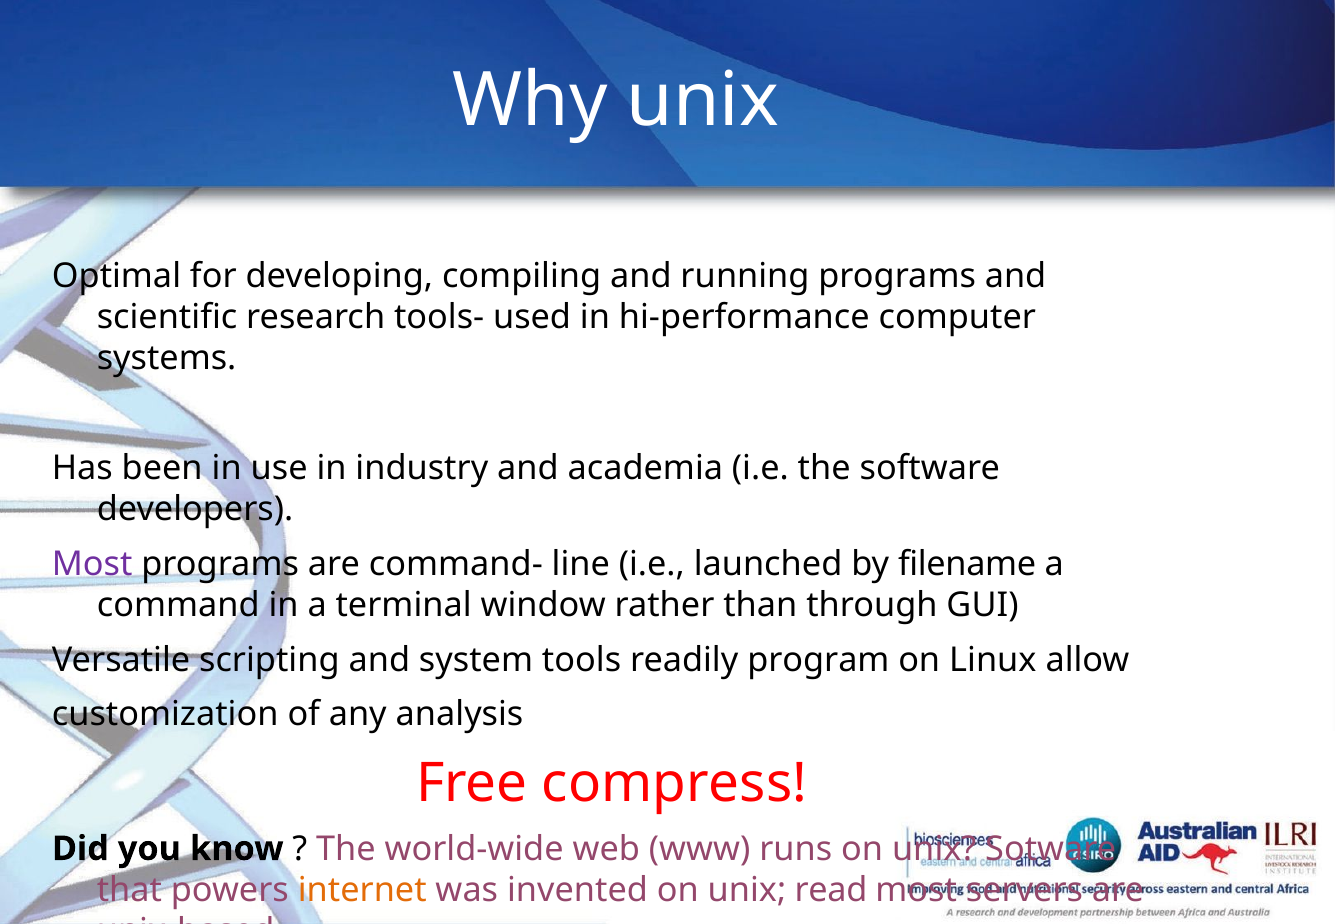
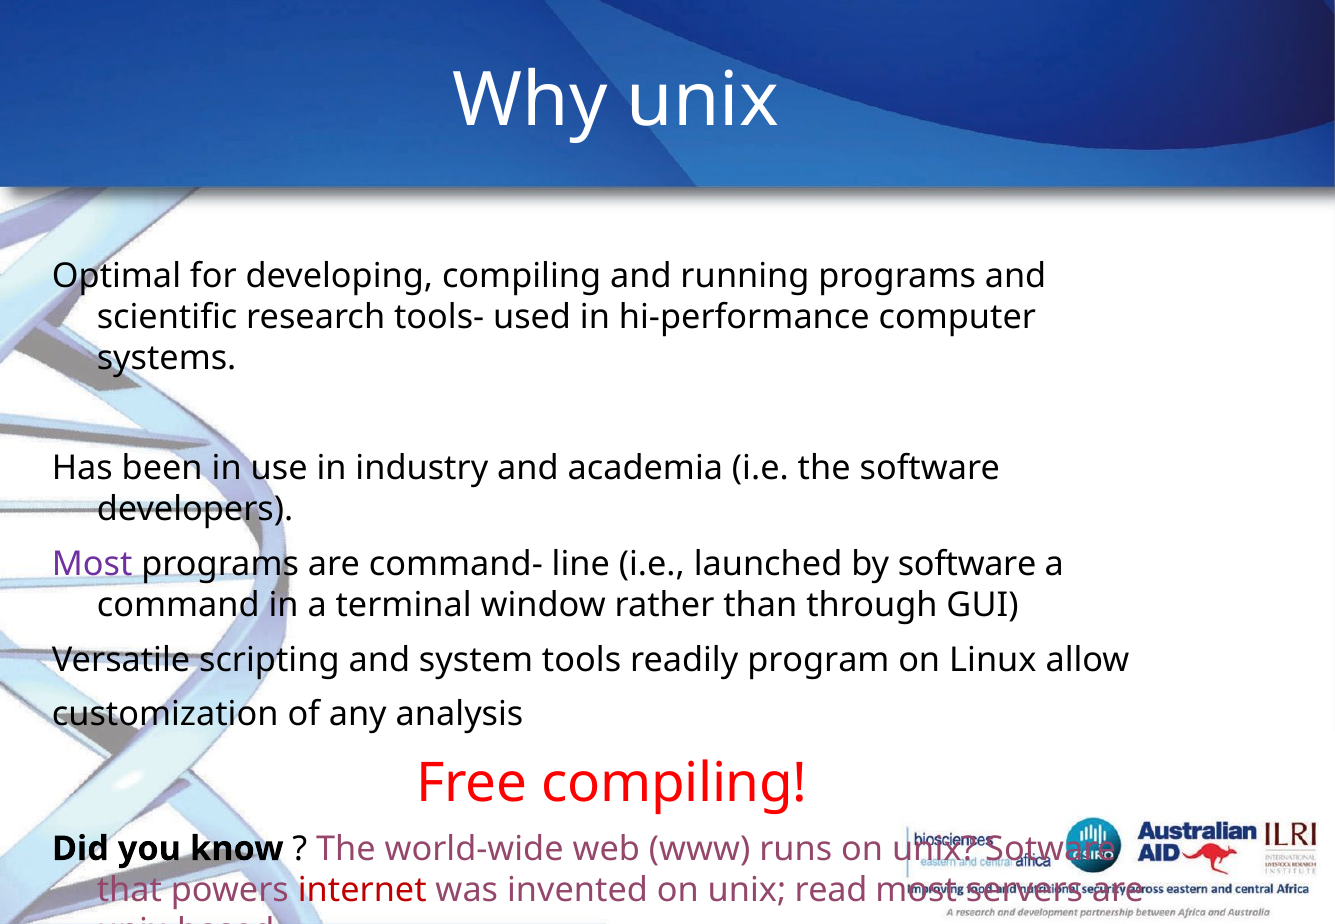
by filename: filename -> software
Free compress: compress -> compiling
internet colour: orange -> red
